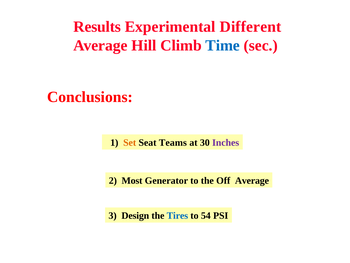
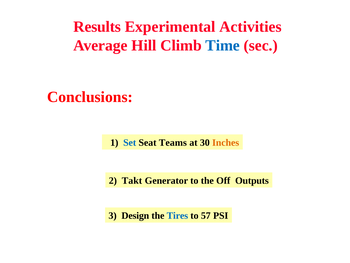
Different: Different -> Activities
Set colour: orange -> blue
Inches colour: purple -> orange
Most: Most -> Takt
Off Average: Average -> Outputs
54: 54 -> 57
